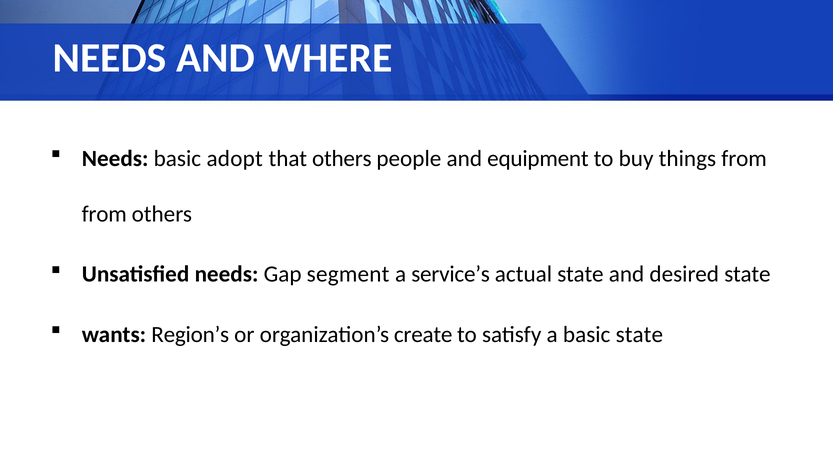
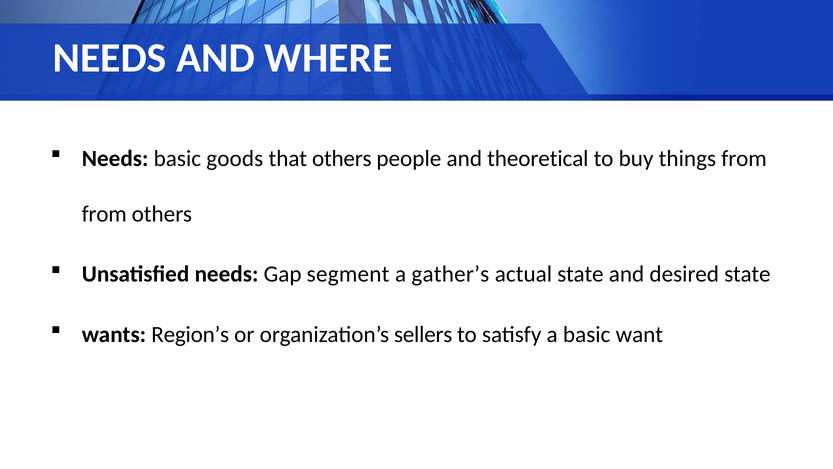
adopt: adopt -> goods
equipment: equipment -> theoretical
service’s: service’s -> gather’s
create: create -> sellers
basic state: state -> want
